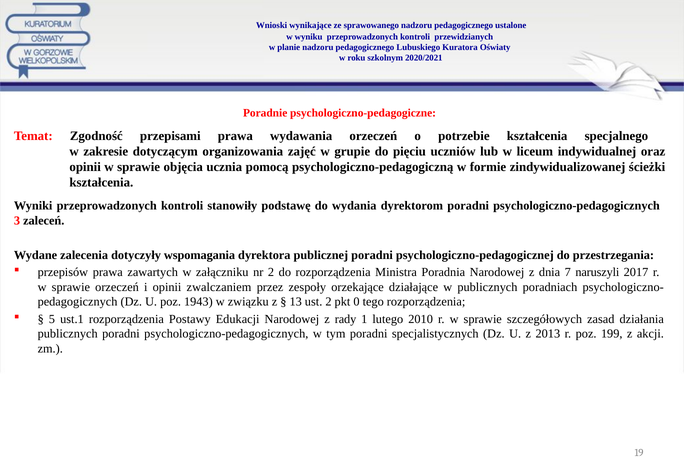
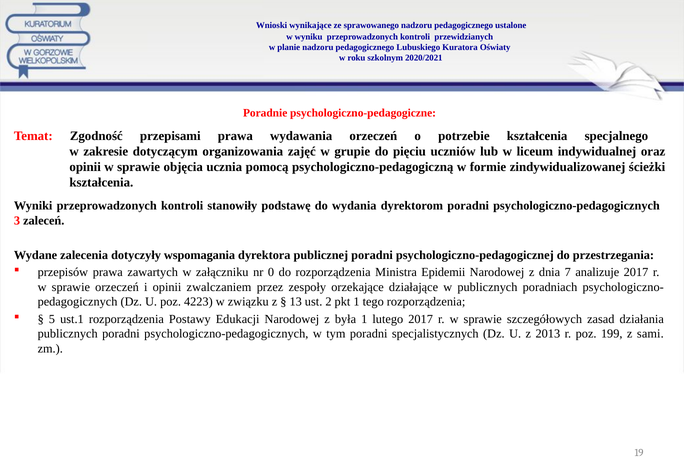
nr 2: 2 -> 0
Poradnia: Poradnia -> Epidemii
naruszyli: naruszyli -> analizuje
1943: 1943 -> 4223
pkt 0: 0 -> 1
rady: rady -> była
lutego 2010: 2010 -> 2017
akcji: akcji -> sami
